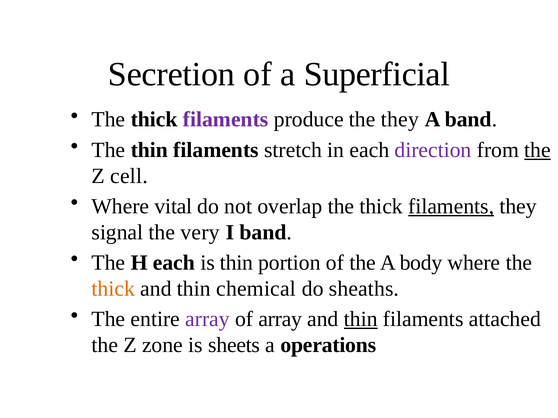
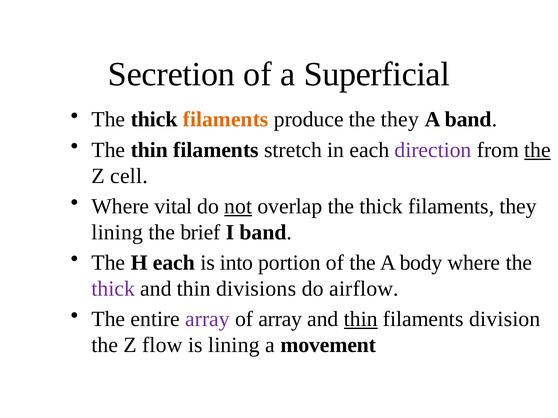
filaments at (226, 120) colour: purple -> orange
not underline: none -> present
filaments at (451, 207) underline: present -> none
signal at (117, 233): signal -> lining
very: very -> brief
is thin: thin -> into
thick at (113, 289) colour: orange -> purple
chemical: chemical -> divisions
sheaths: sheaths -> airflow
attached: attached -> division
zone: zone -> flow
is sheets: sheets -> lining
operations: operations -> movement
